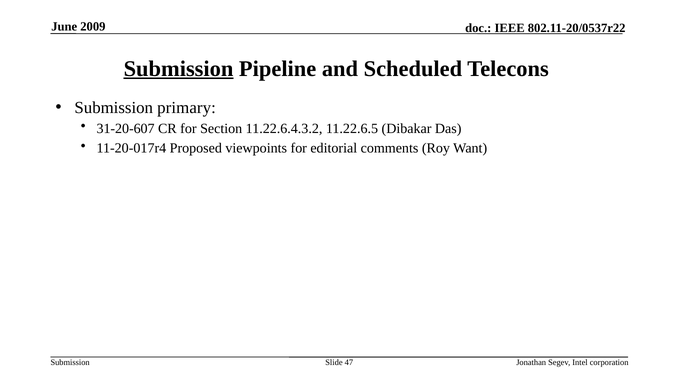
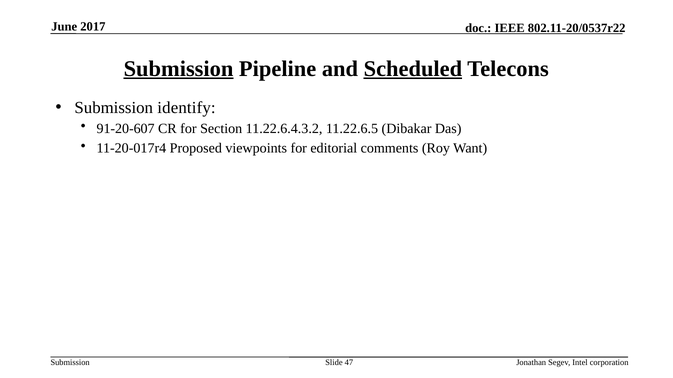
2009: 2009 -> 2017
Scheduled underline: none -> present
primary: primary -> identify
31-20-607: 31-20-607 -> 91-20-607
